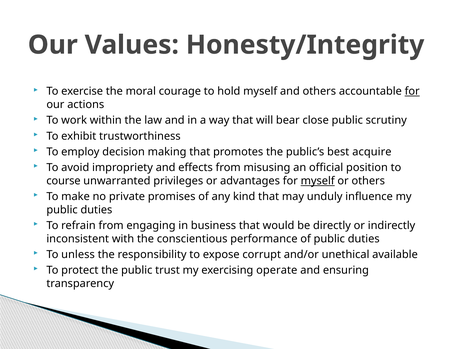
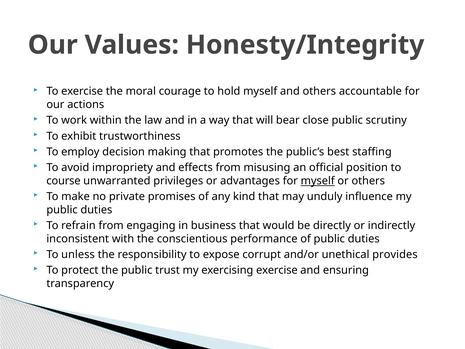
for at (412, 91) underline: present -> none
acquire: acquire -> staffing
available: available -> provides
exercising operate: operate -> exercise
